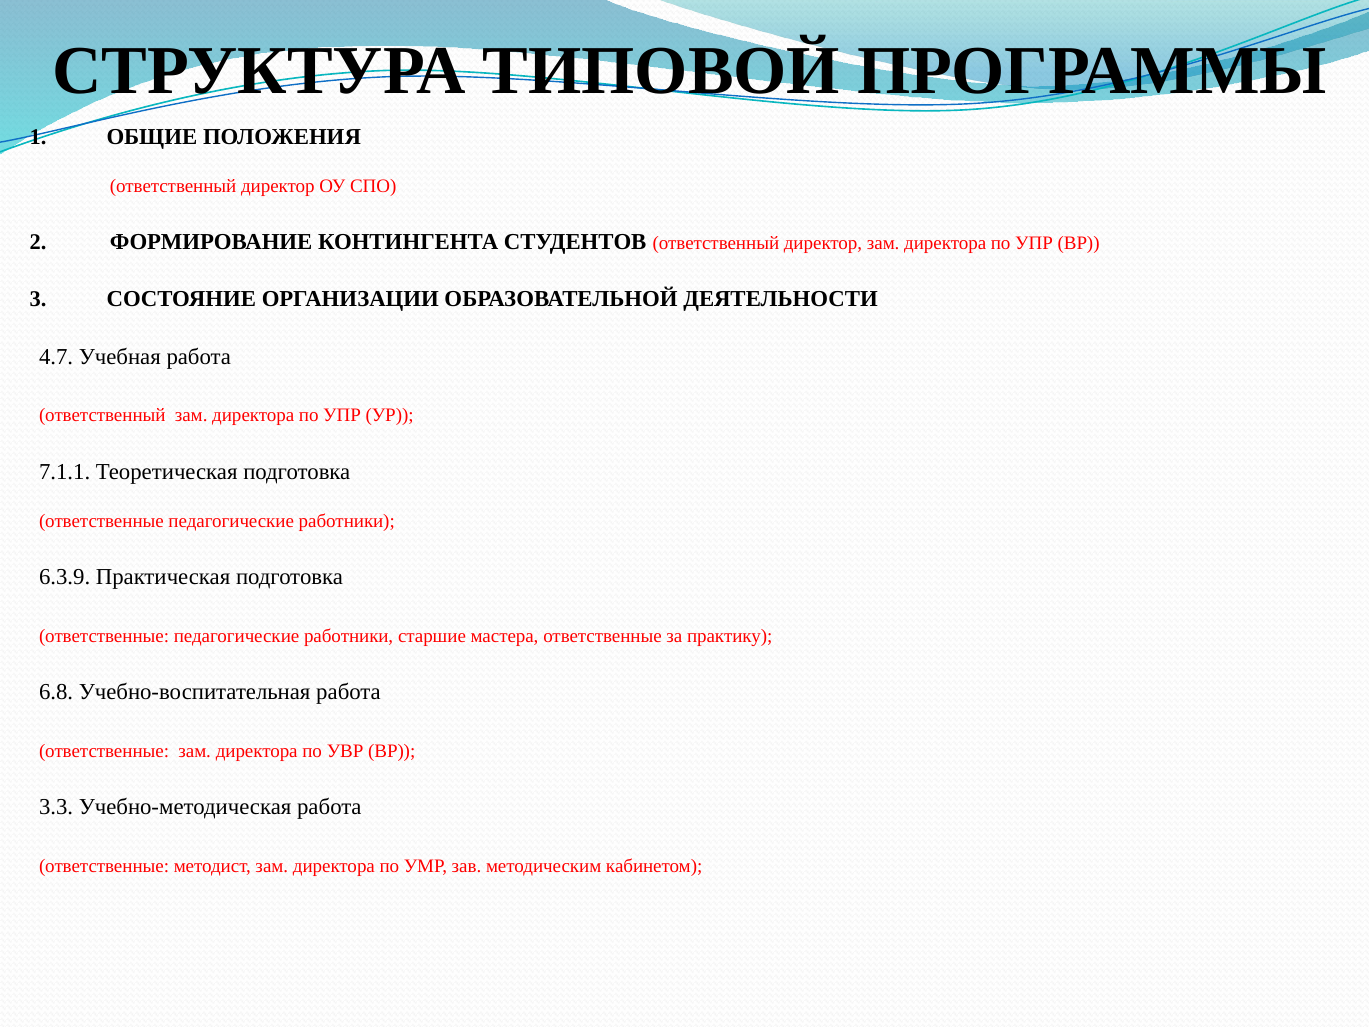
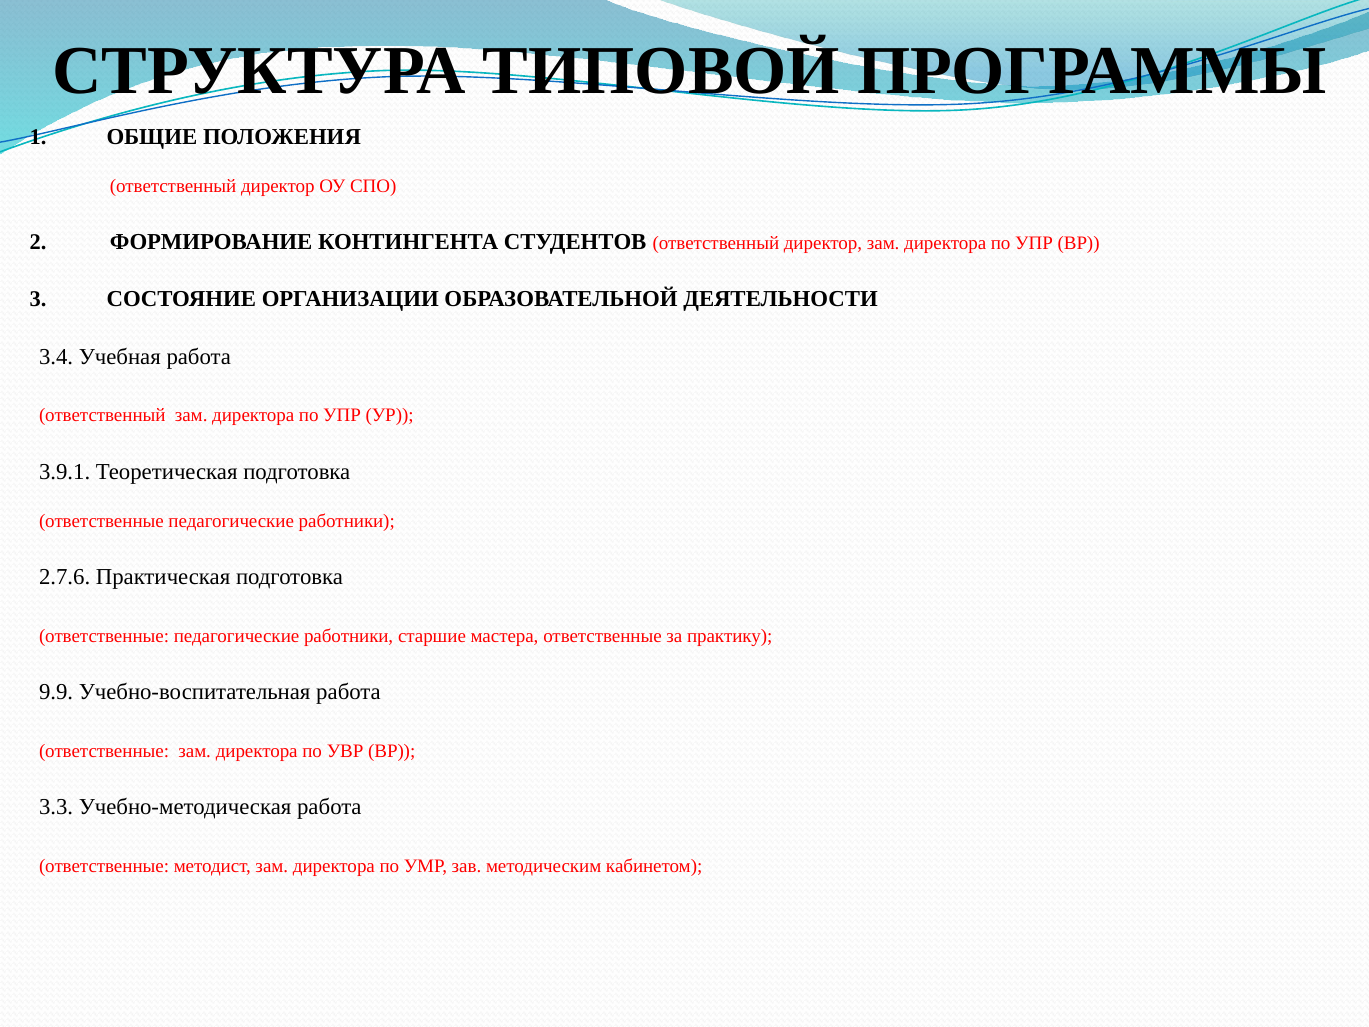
4.7: 4.7 -> 3.4
7.1.1: 7.1.1 -> 3.9.1
6.3.9: 6.3.9 -> 2.7.6
6.8: 6.8 -> 9.9
